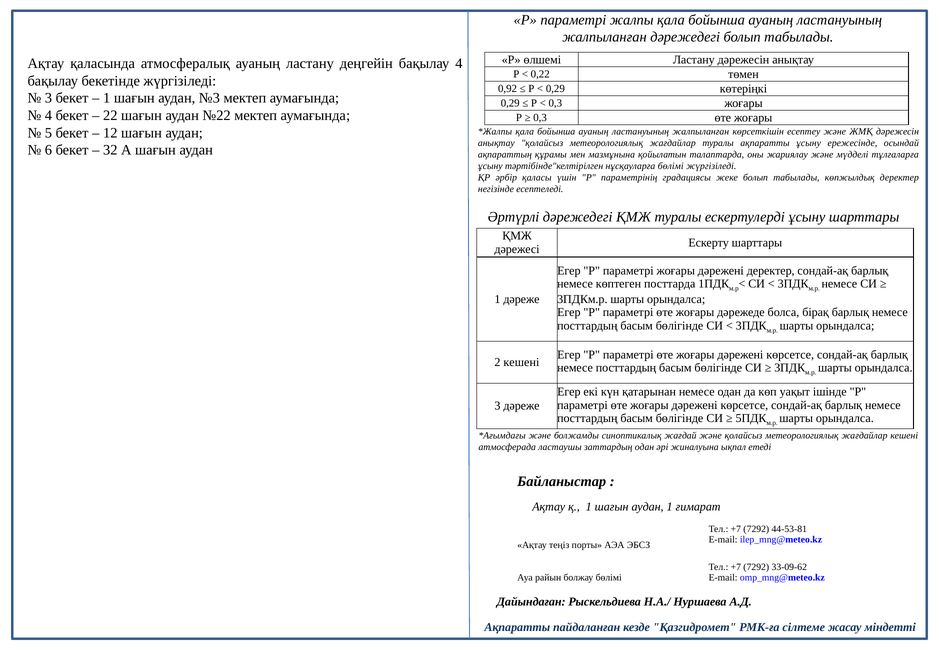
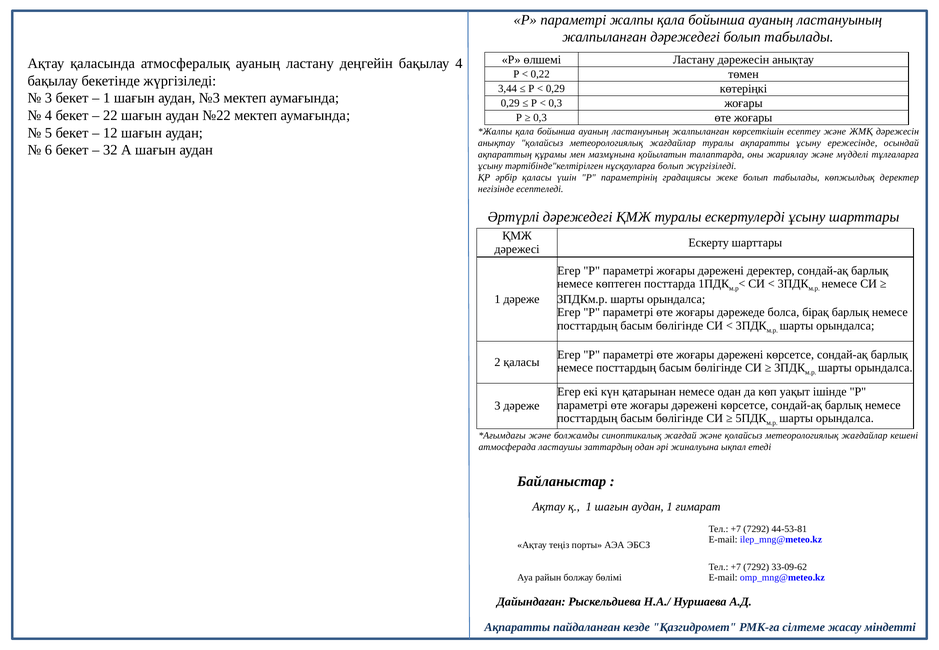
0,92: 0,92 -> 3,44
нұсқауларға бөлімі: бөлімі -> болып
2 кешені: кешені -> қаласы
